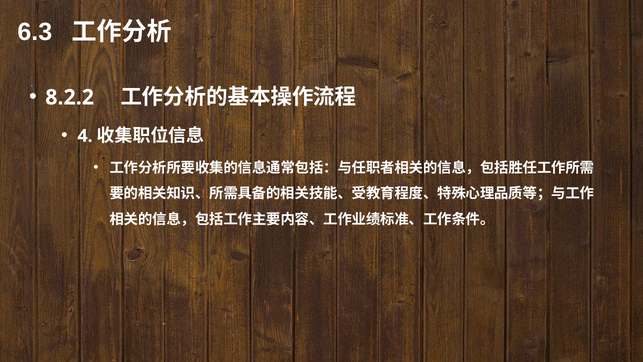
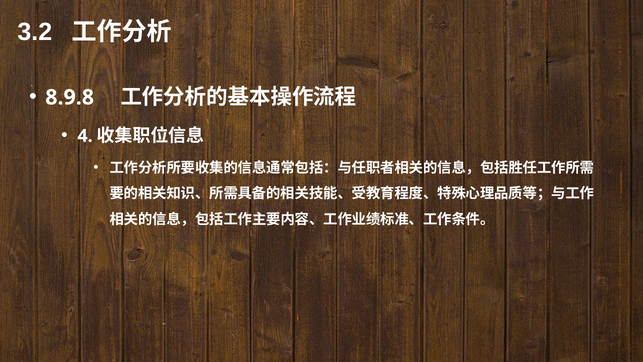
6.3: 6.3 -> 3.2
8.2.2: 8.2.2 -> 8.9.8
